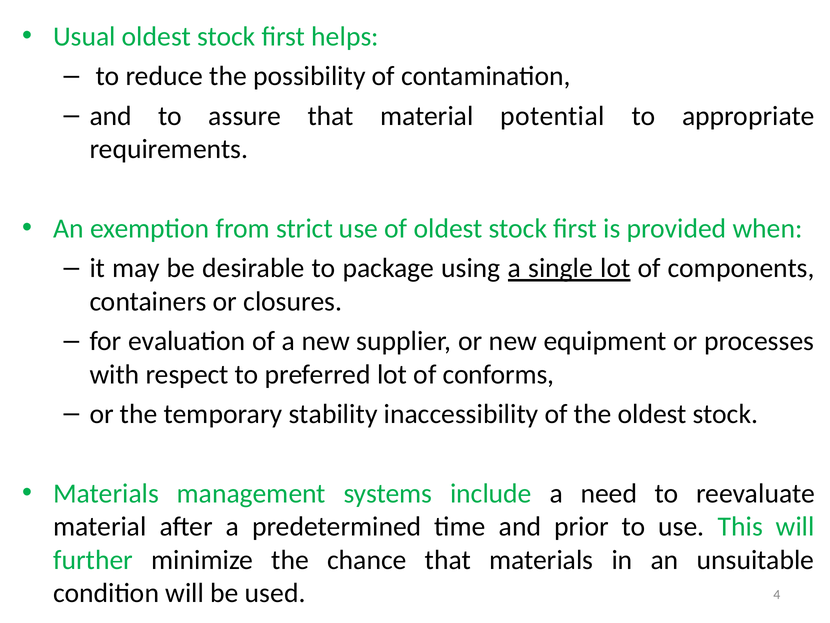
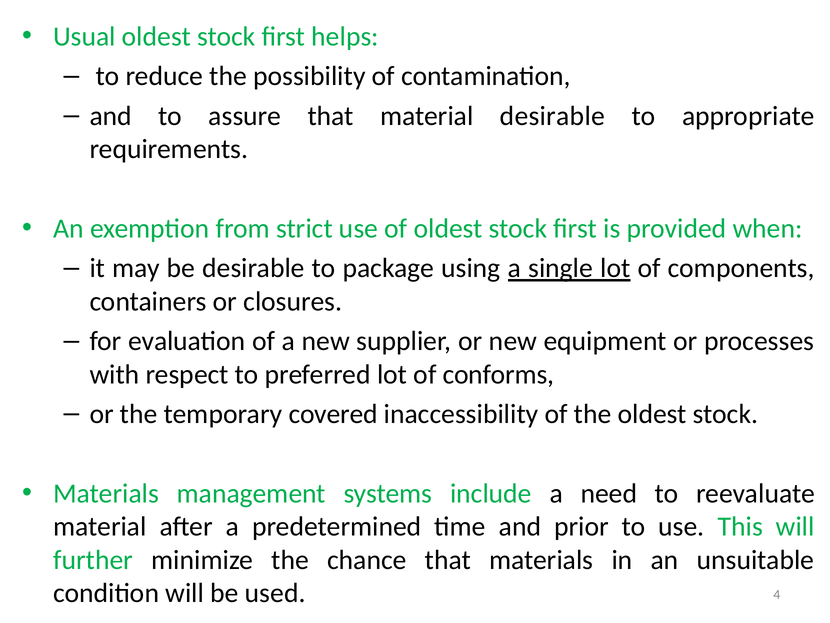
material potential: potential -> desirable
stability: stability -> covered
